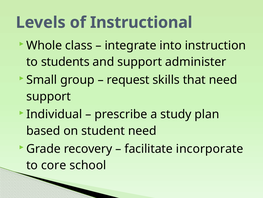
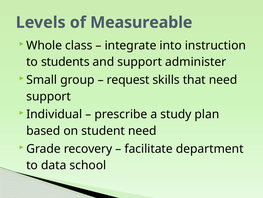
Instructional: Instructional -> Measureable
incorporate: incorporate -> department
core: core -> data
